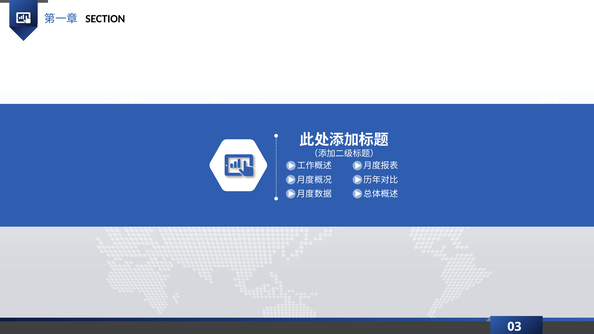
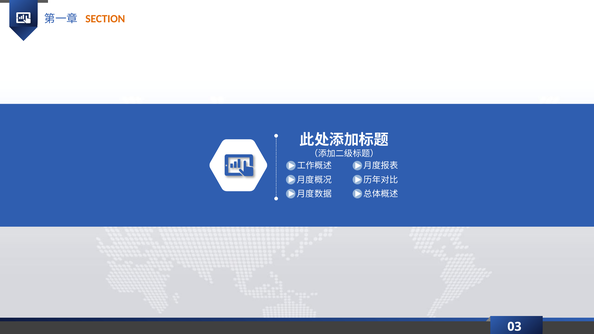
SECTION colour: black -> orange
